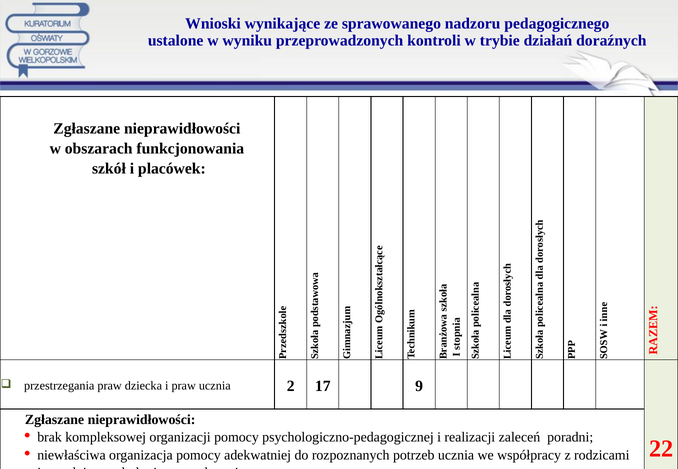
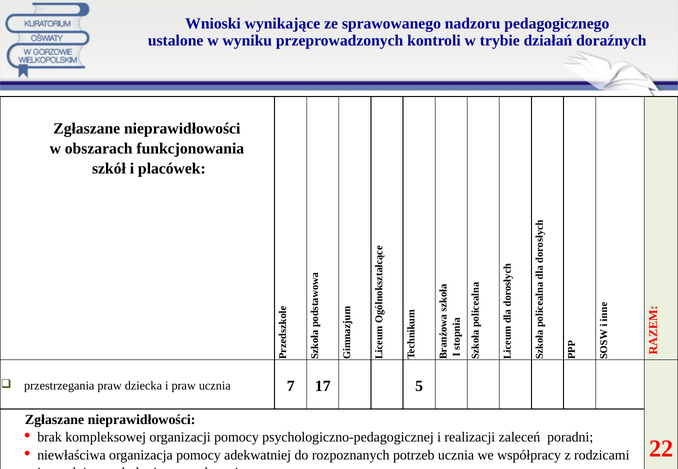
2: 2 -> 7
9: 9 -> 5
